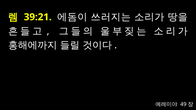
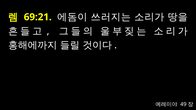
39:21: 39:21 -> 69:21
